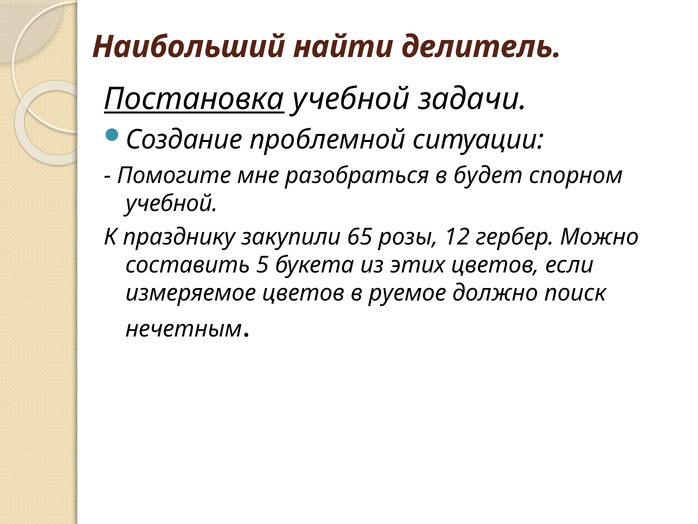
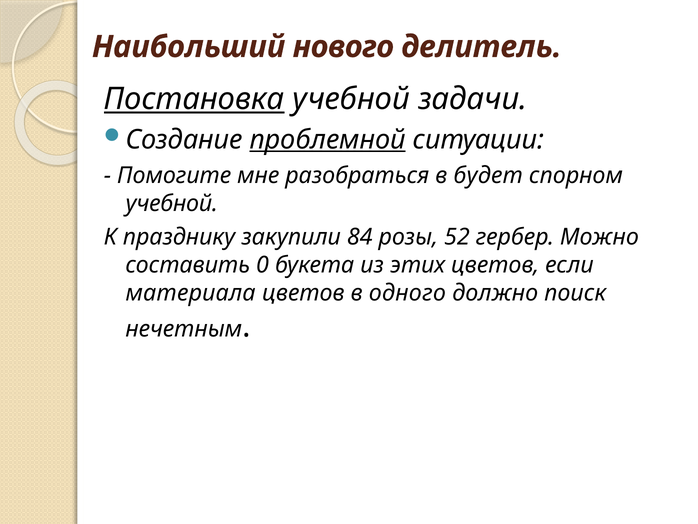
найти: найти -> нового
проблемной underline: none -> present
65: 65 -> 84
12: 12 -> 52
5: 5 -> 0
измеряемое: измеряемое -> материала
руемое: руемое -> одного
